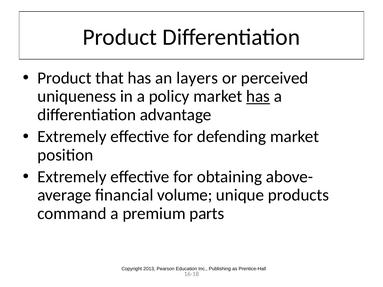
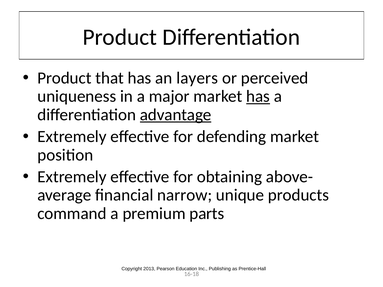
policy: policy -> major
advantage underline: none -> present
volume: volume -> narrow
